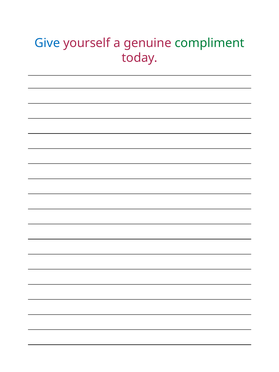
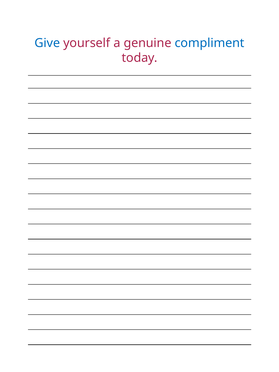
compliment colour: green -> blue
